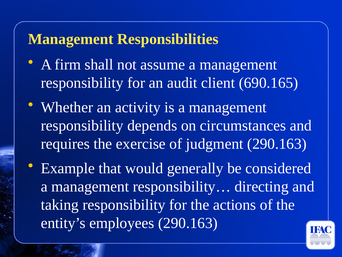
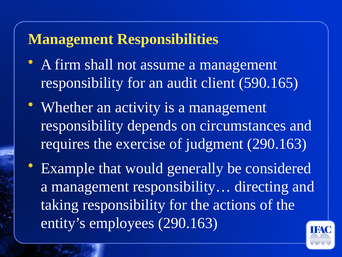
690.165: 690.165 -> 590.165
